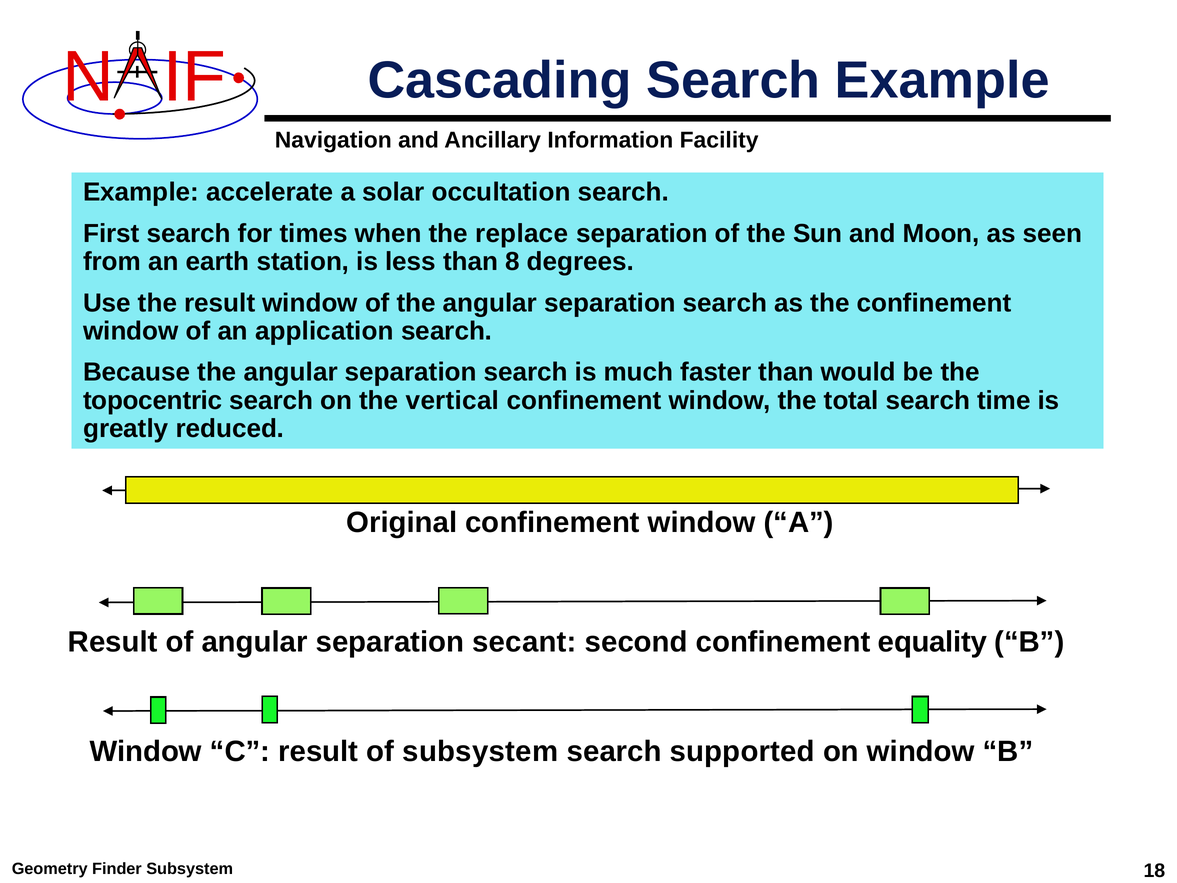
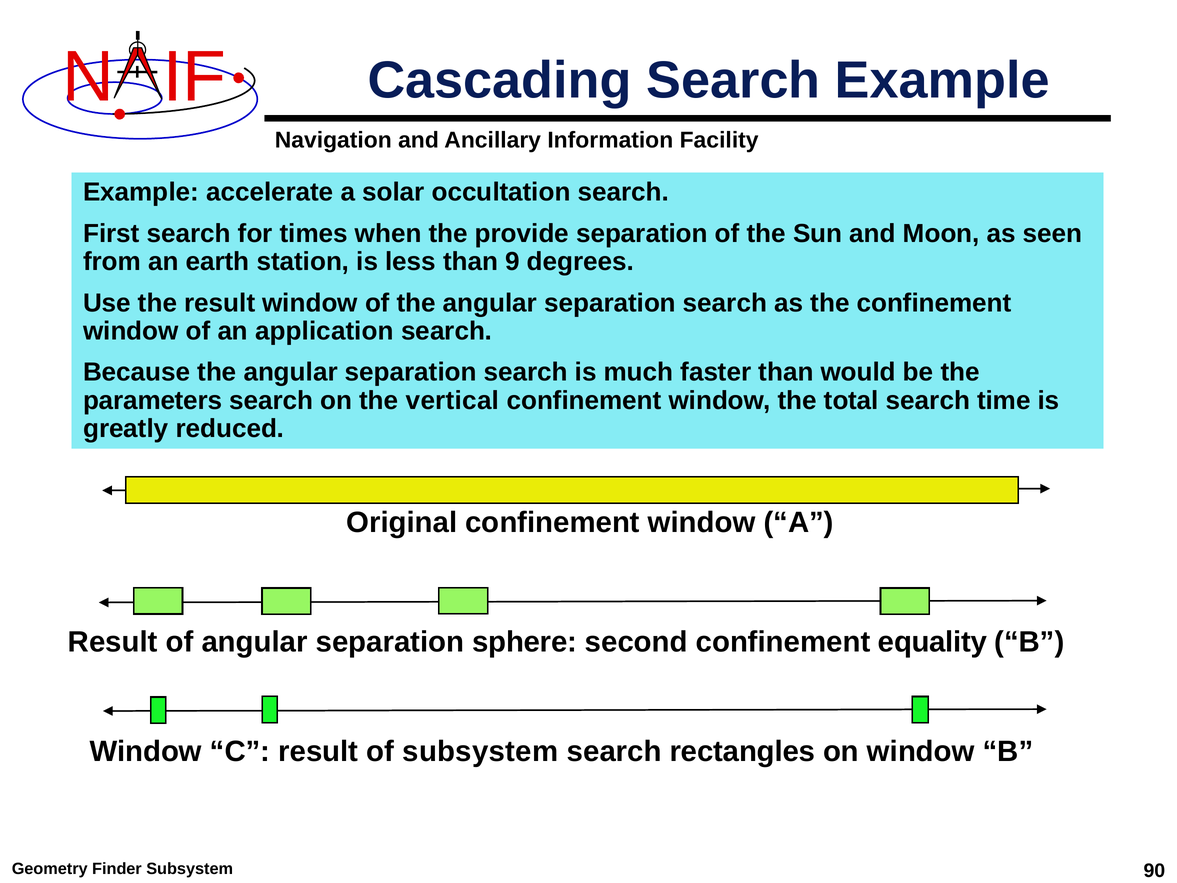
replace: replace -> provide
8: 8 -> 9
topocentric: topocentric -> parameters
secant: secant -> sphere
supported: supported -> rectangles
18: 18 -> 90
